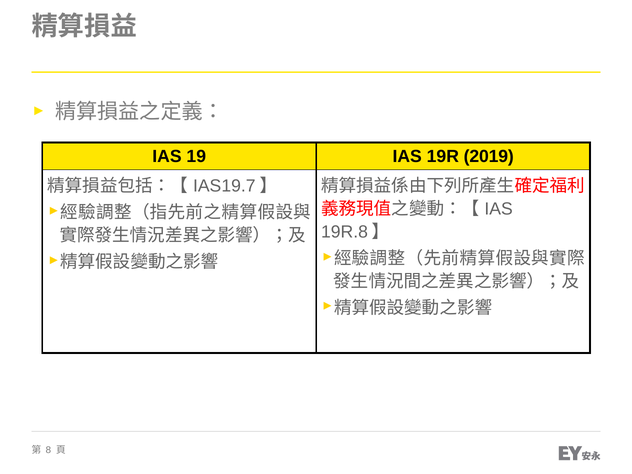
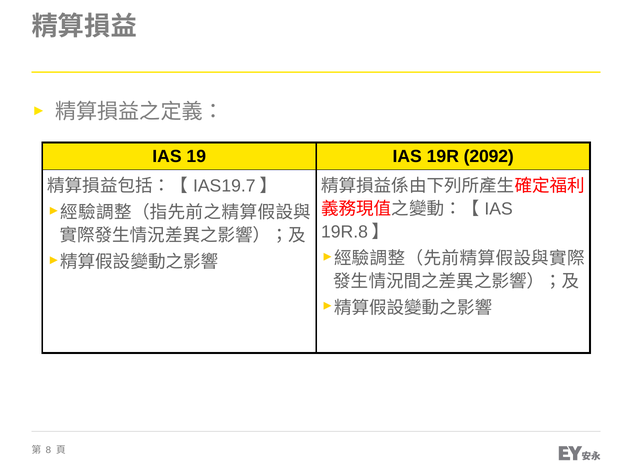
2019: 2019 -> 2092
